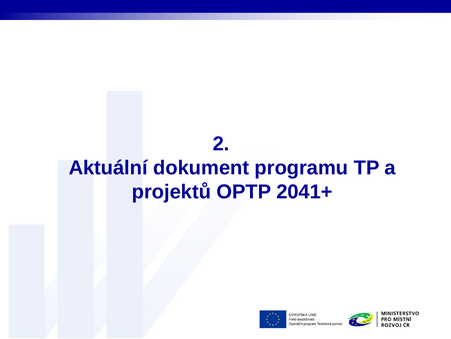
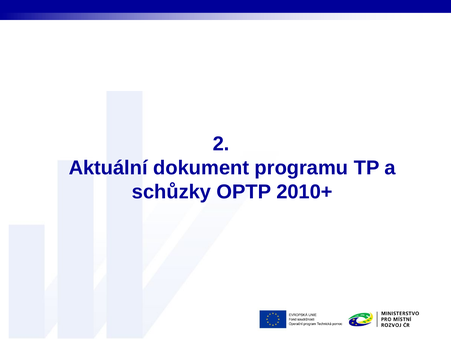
projektů: projektů -> schůzky
2041+: 2041+ -> 2010+
